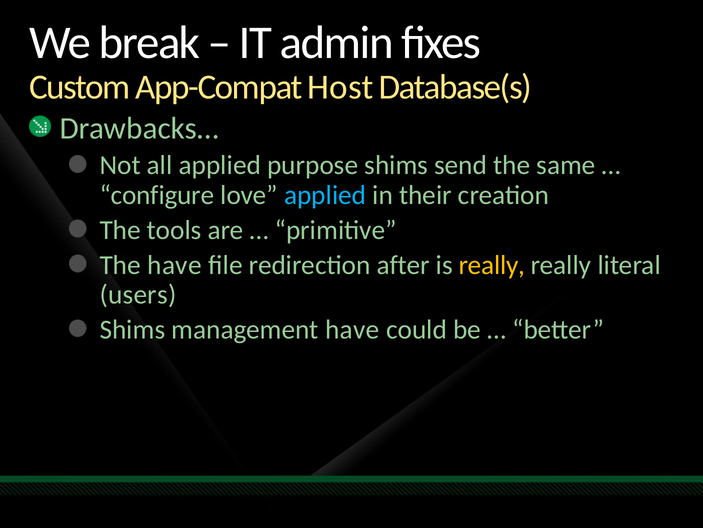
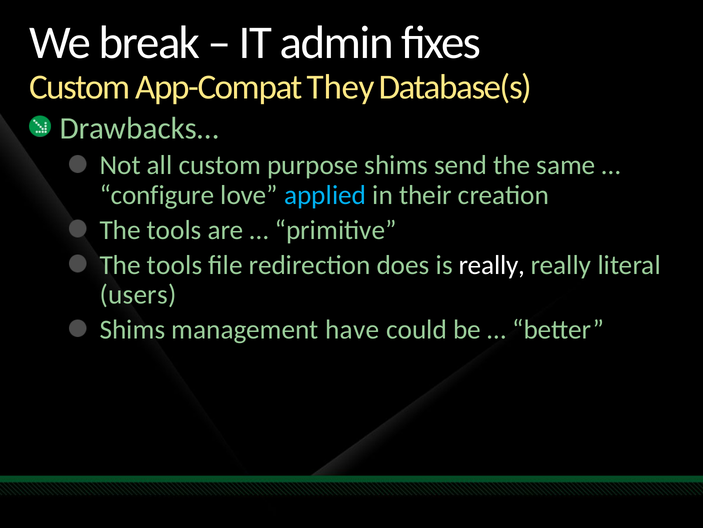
Host: Host -> They
all applied: applied -> custom
have at (174, 265): have -> tools
after: after -> does
really at (492, 265) colour: yellow -> white
